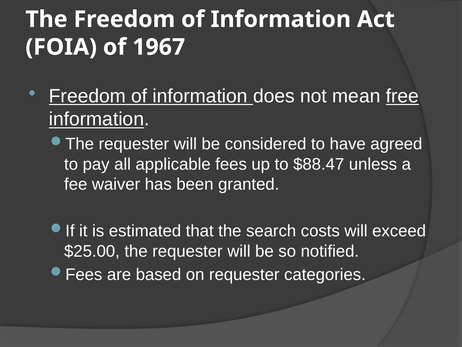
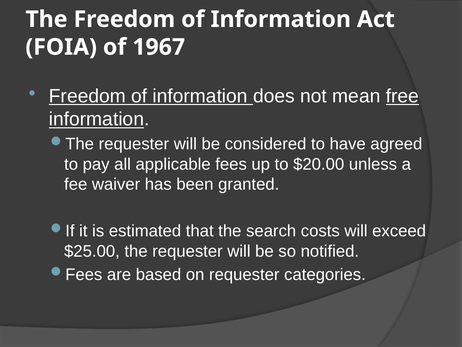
$88.47: $88.47 -> $20.00
